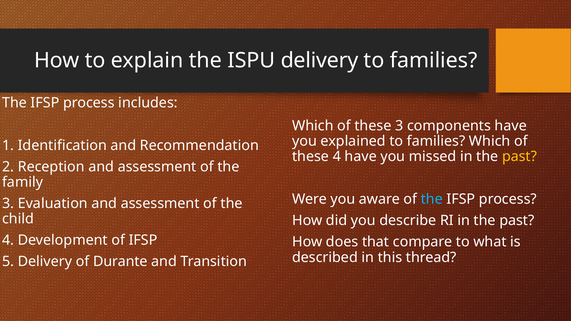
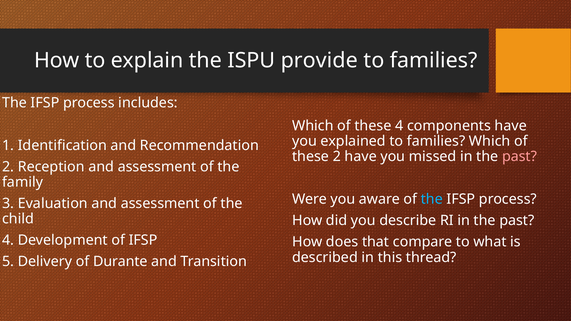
ISPU delivery: delivery -> provide
these 3: 3 -> 4
these 4: 4 -> 2
past at (520, 157) colour: yellow -> pink
